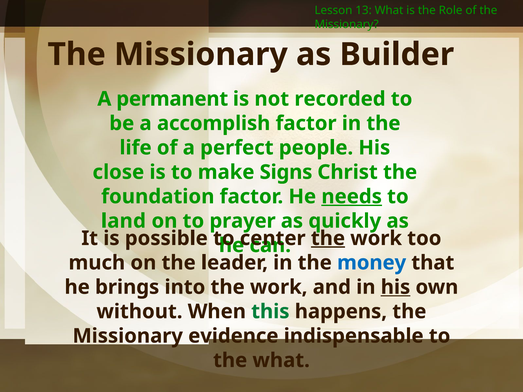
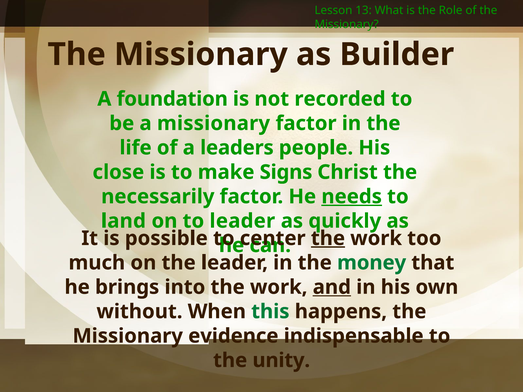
permanent: permanent -> foundation
a accomplish: accomplish -> missionary
perfect: perfect -> leaders
foundation: foundation -> necessarily
to prayer: prayer -> leader
money colour: blue -> green
and underline: none -> present
his at (395, 287) underline: present -> none
the what: what -> unity
